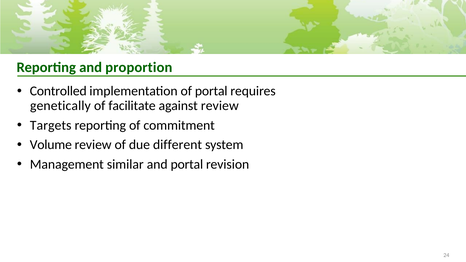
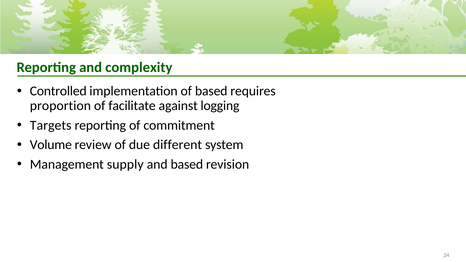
proportion: proportion -> complexity
of portal: portal -> based
genetically: genetically -> proportion
against review: review -> logging
similar: similar -> supply
and portal: portal -> based
